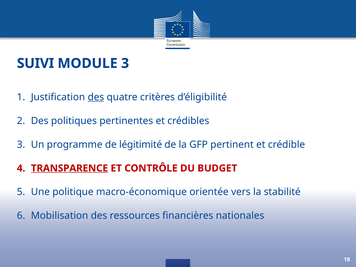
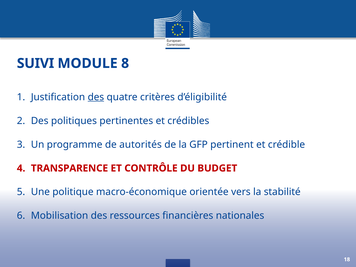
MODULE 3: 3 -> 8
légitimité: légitimité -> autorités
TRANSPARENCE underline: present -> none
